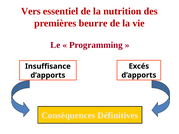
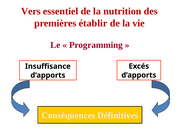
beurre: beurre -> établir
